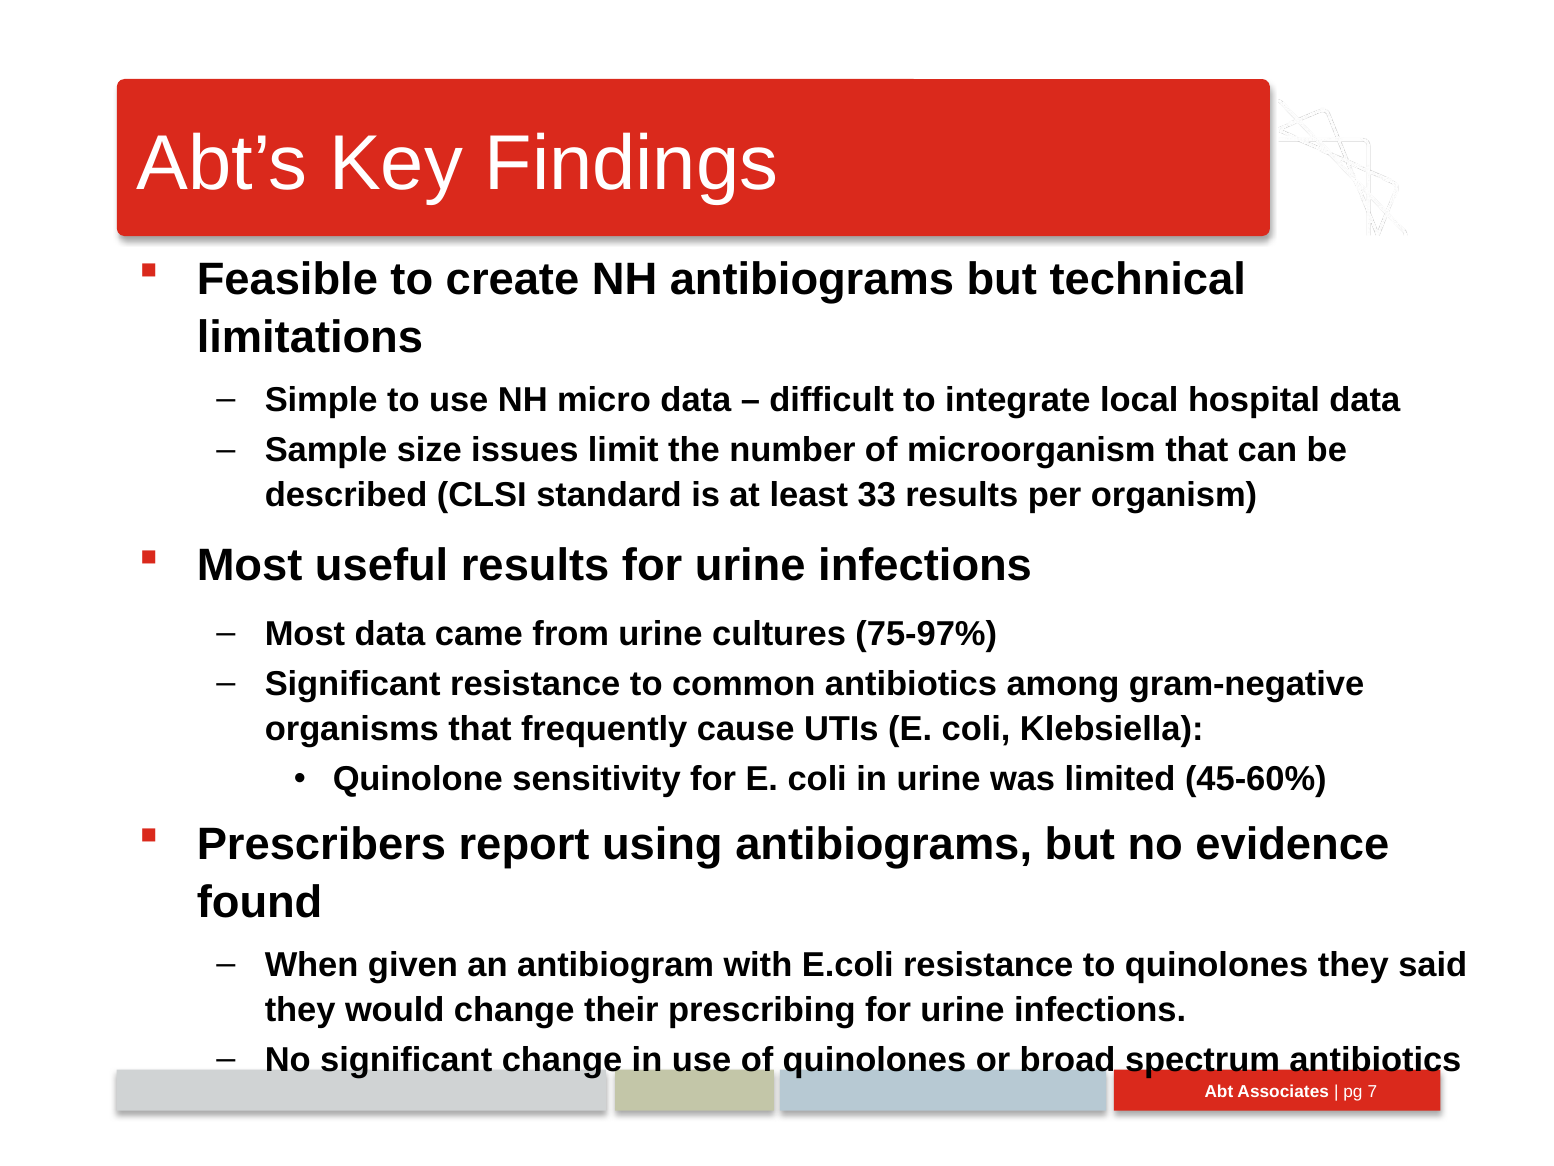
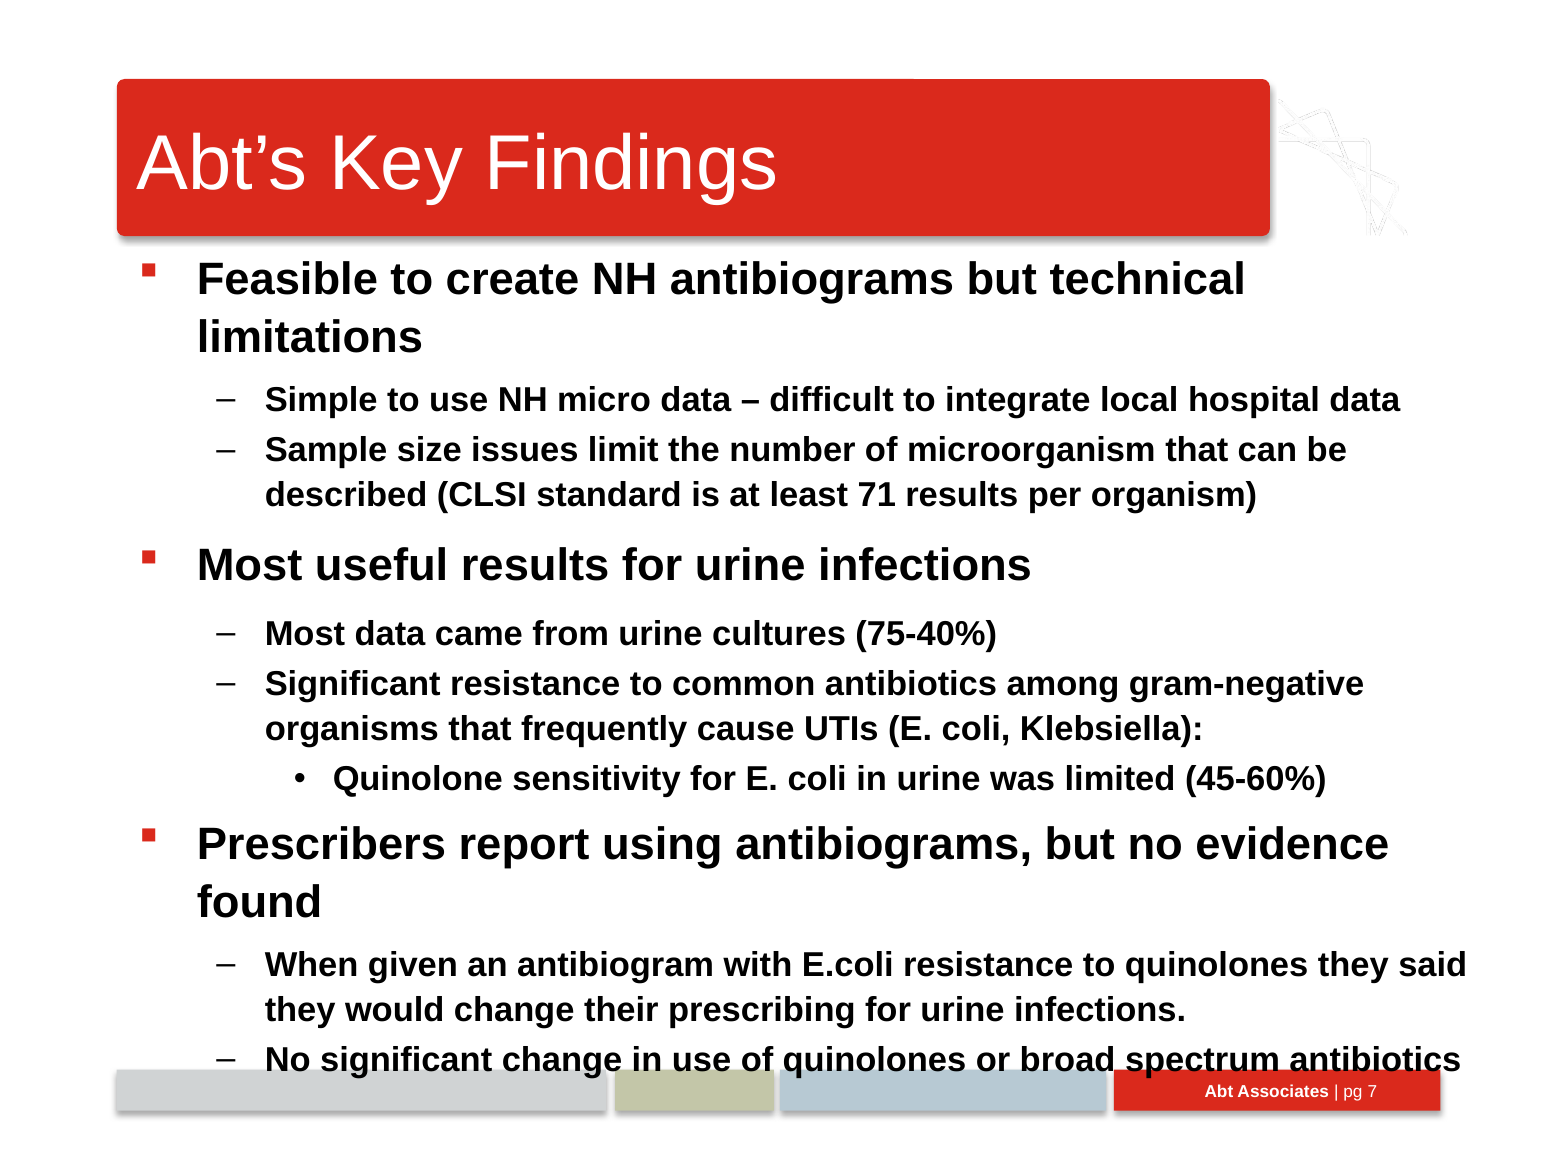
33: 33 -> 71
75-97%: 75-97% -> 75-40%
